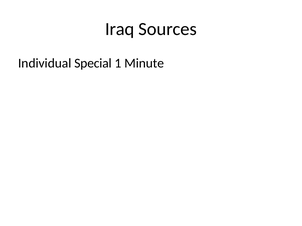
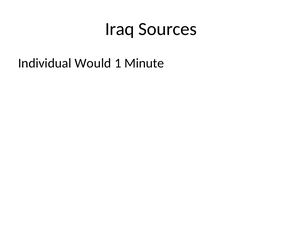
Special: Special -> Would
